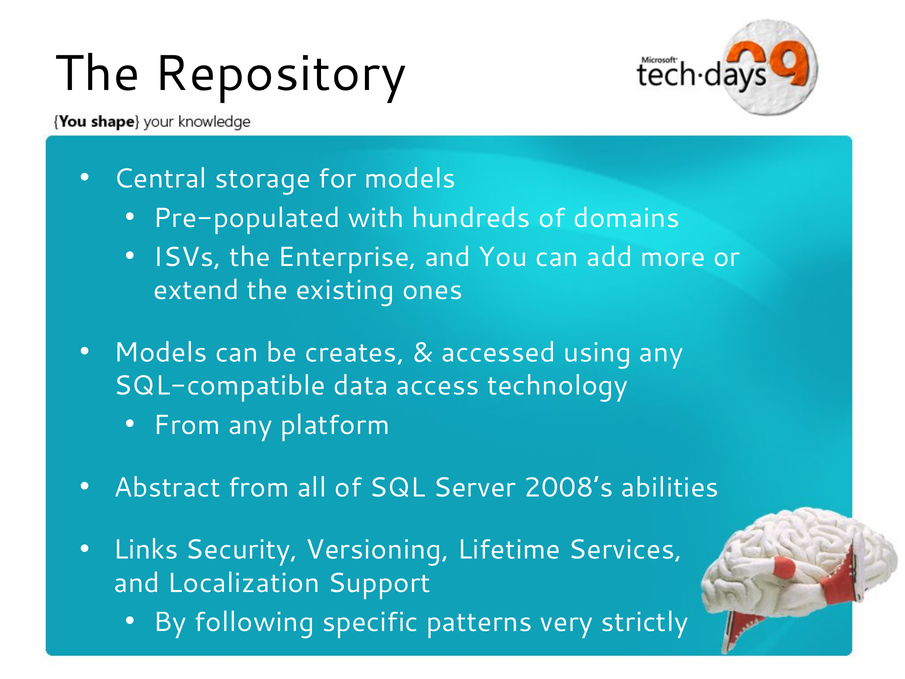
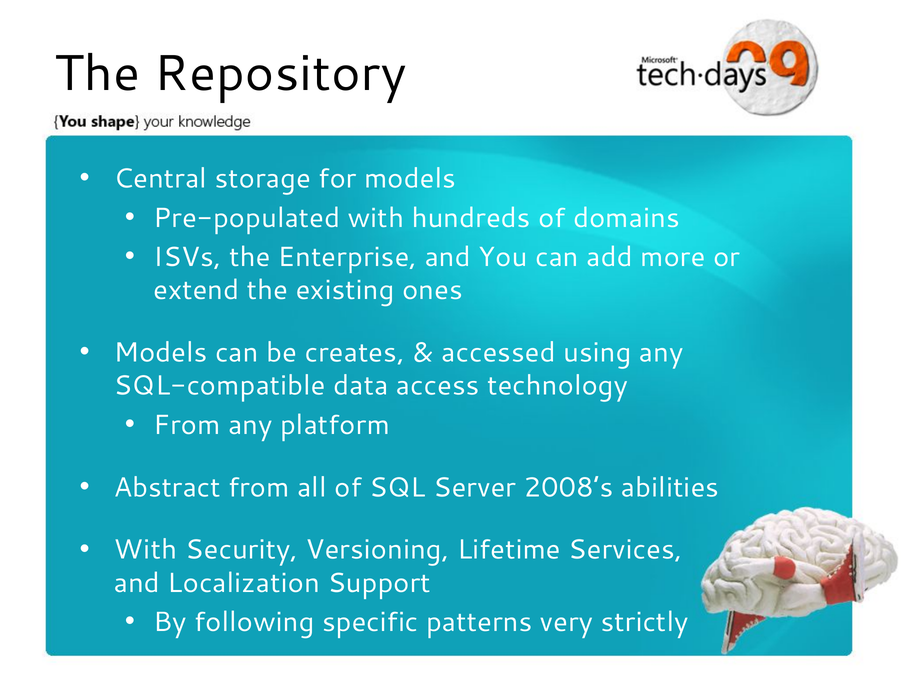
Links at (146, 550): Links -> With
